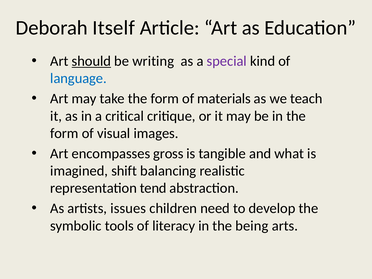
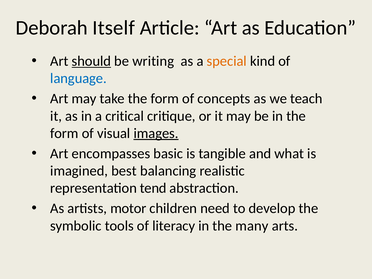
special colour: purple -> orange
materials: materials -> concepts
images underline: none -> present
gross: gross -> basic
shift: shift -> best
issues: issues -> motor
being: being -> many
